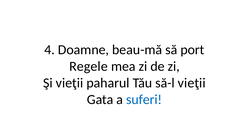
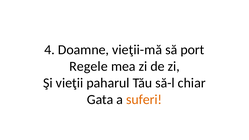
beau-mă: beau-mă -> vieţii-mă
să-l vieţii: vieţii -> chiar
suferi colour: blue -> orange
